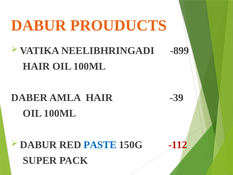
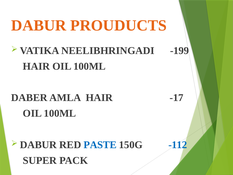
-899: -899 -> -199
-39: -39 -> -17
-112 colour: red -> blue
